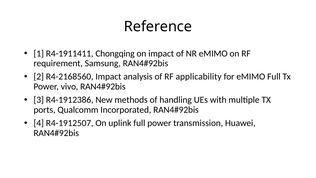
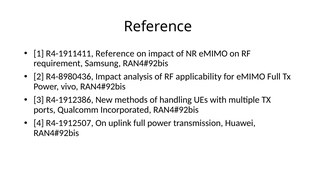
R4-1911411 Chongqing: Chongqing -> Reference
R4-2168560: R4-2168560 -> R4-8980436
